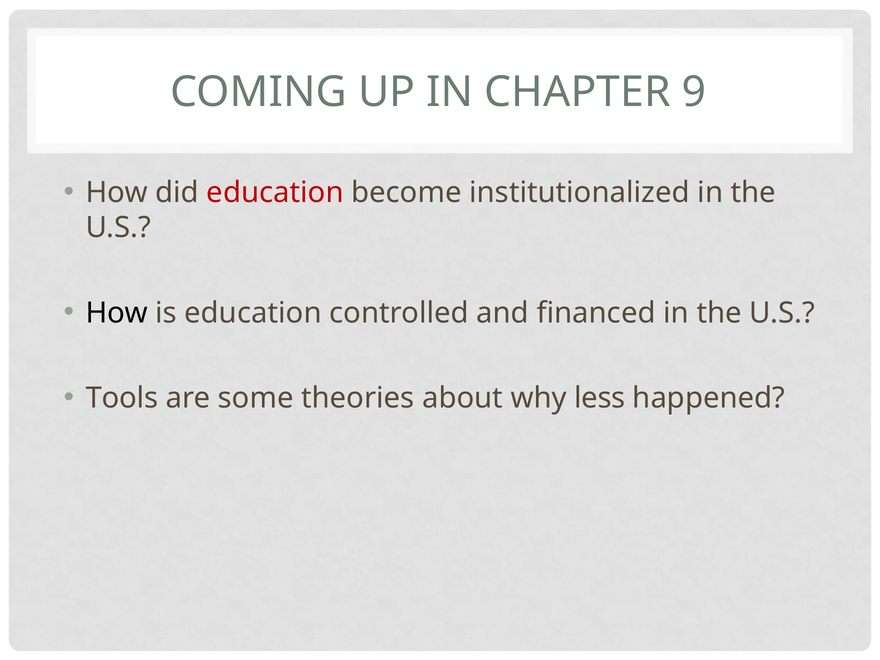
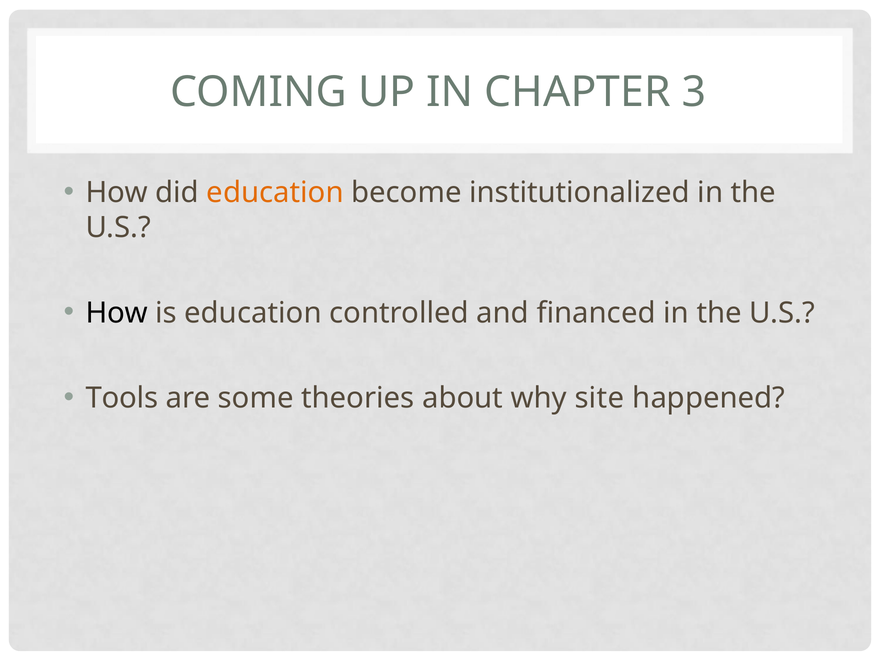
9: 9 -> 3
education at (275, 193) colour: red -> orange
less: less -> site
